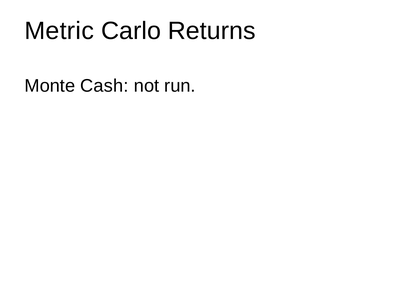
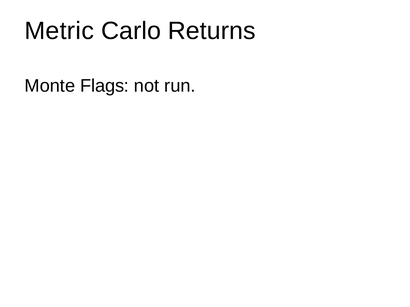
Cash: Cash -> Flags
